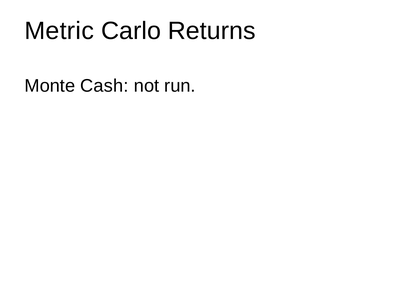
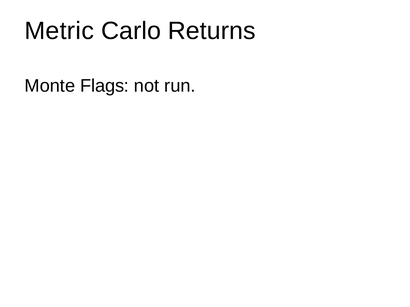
Cash: Cash -> Flags
